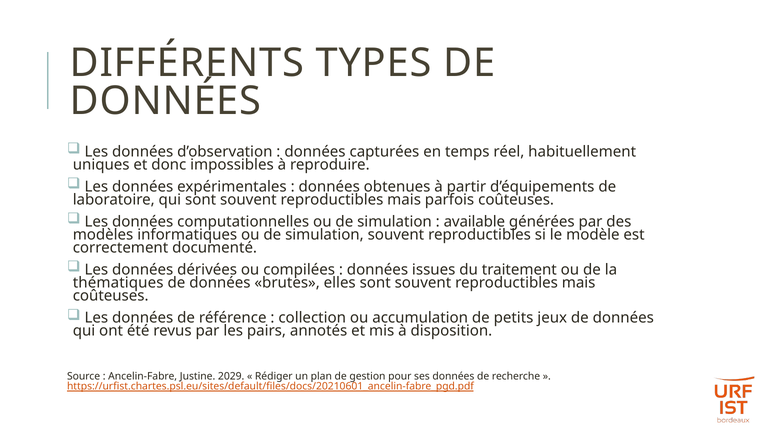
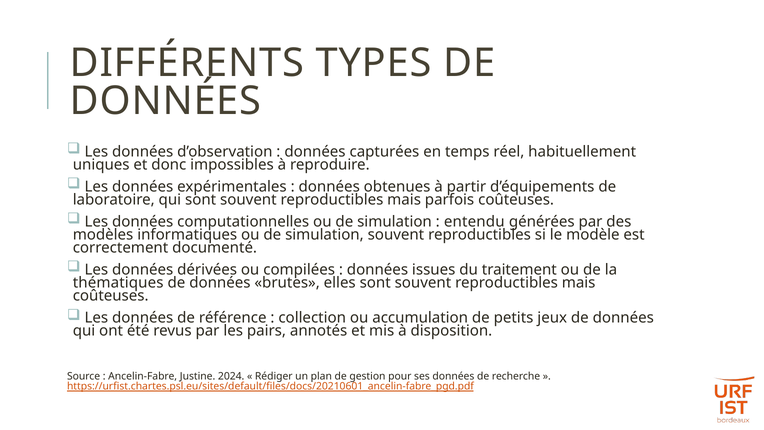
available: available -> entendu
2029: 2029 -> 2024
